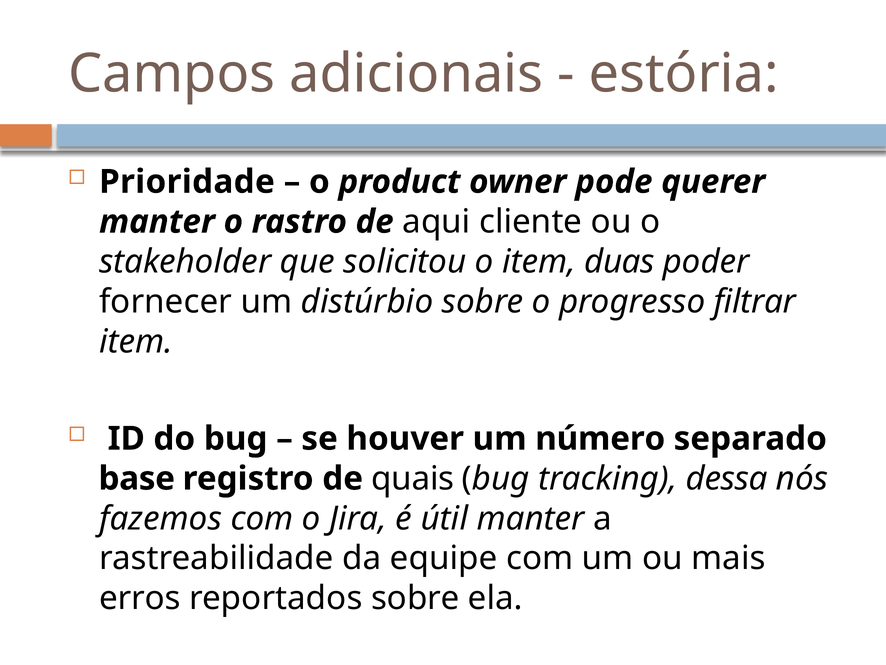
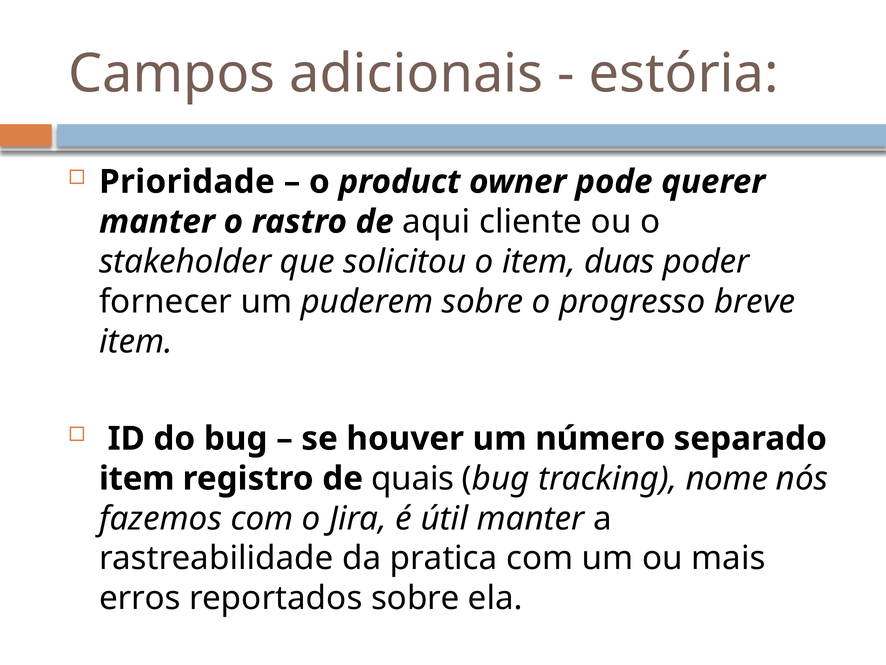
distúrbio: distúrbio -> puderem
filtrar: filtrar -> breve
base at (137, 478): base -> item
dessa: dessa -> nome
equipe: equipe -> pratica
